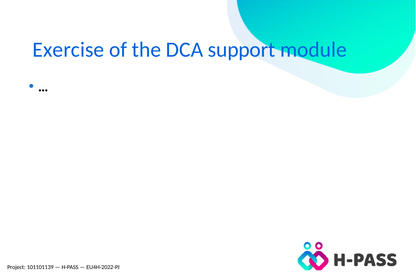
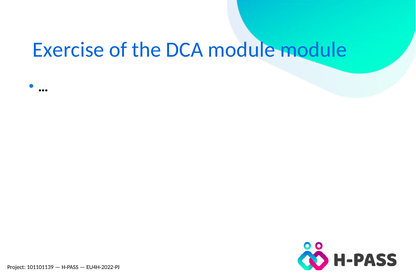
DCA support: support -> module
